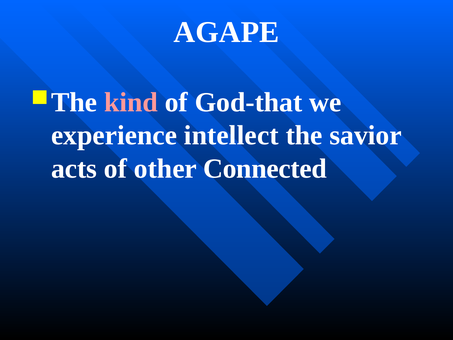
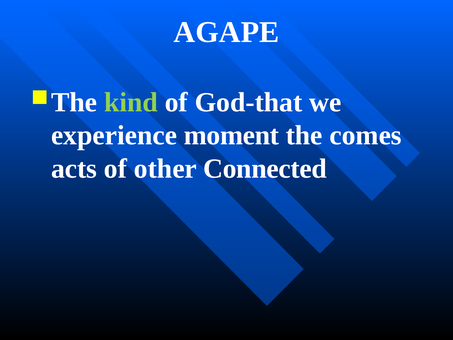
kind colour: pink -> light green
intellect: intellect -> moment
savior: savior -> comes
